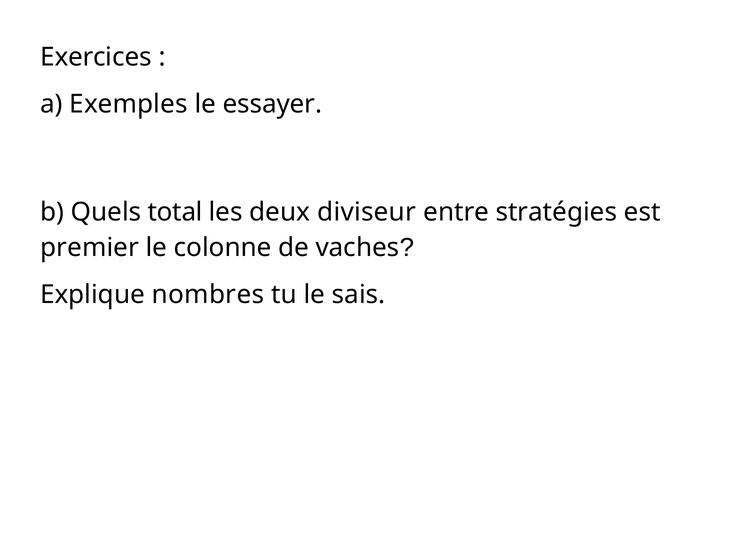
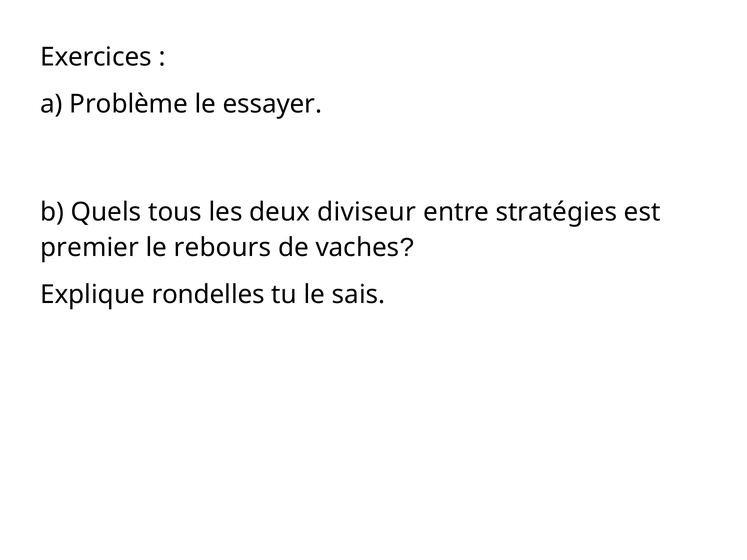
Exemples: Exemples -> Problème
total: total -> tous
colonne: colonne -> rebours
nombres: nombres -> rondelles
